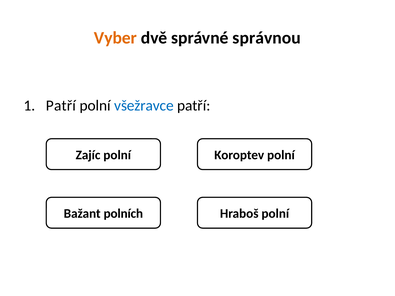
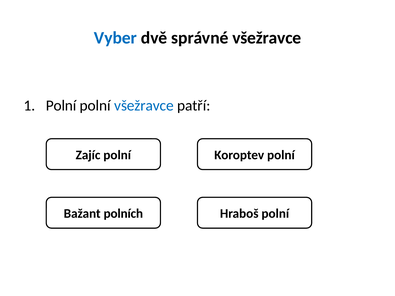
Vyber colour: orange -> blue
správné správnou: správnou -> všežravce
Patří at (61, 106): Patří -> Polní
